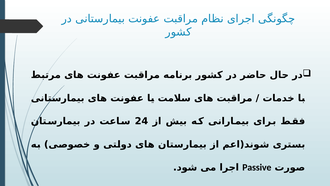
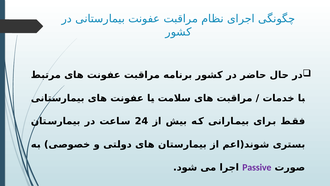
Passive colour: black -> purple
